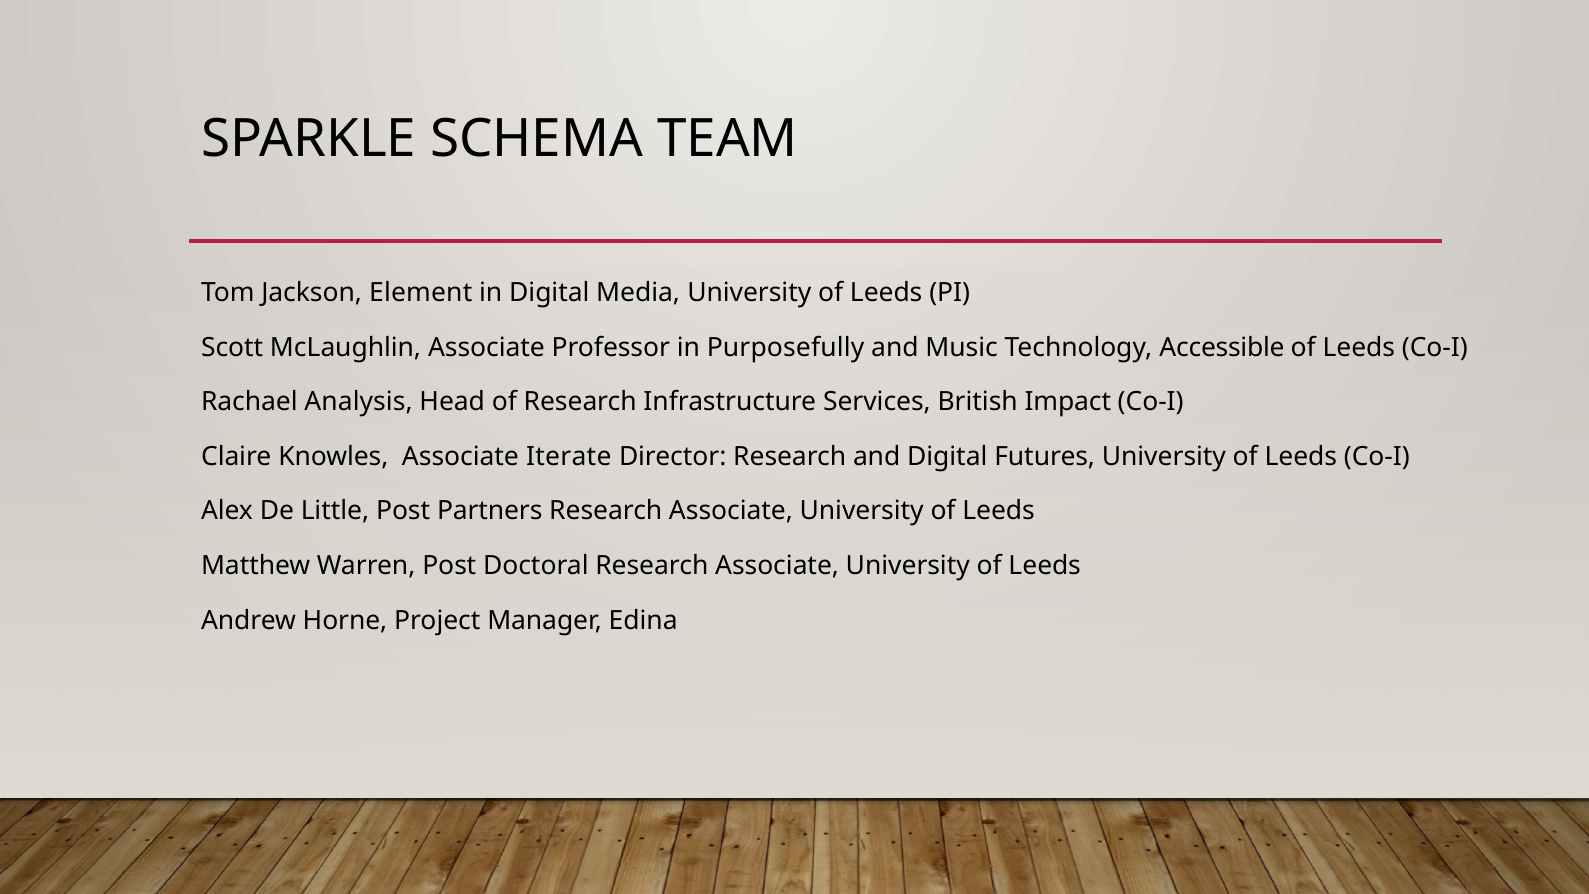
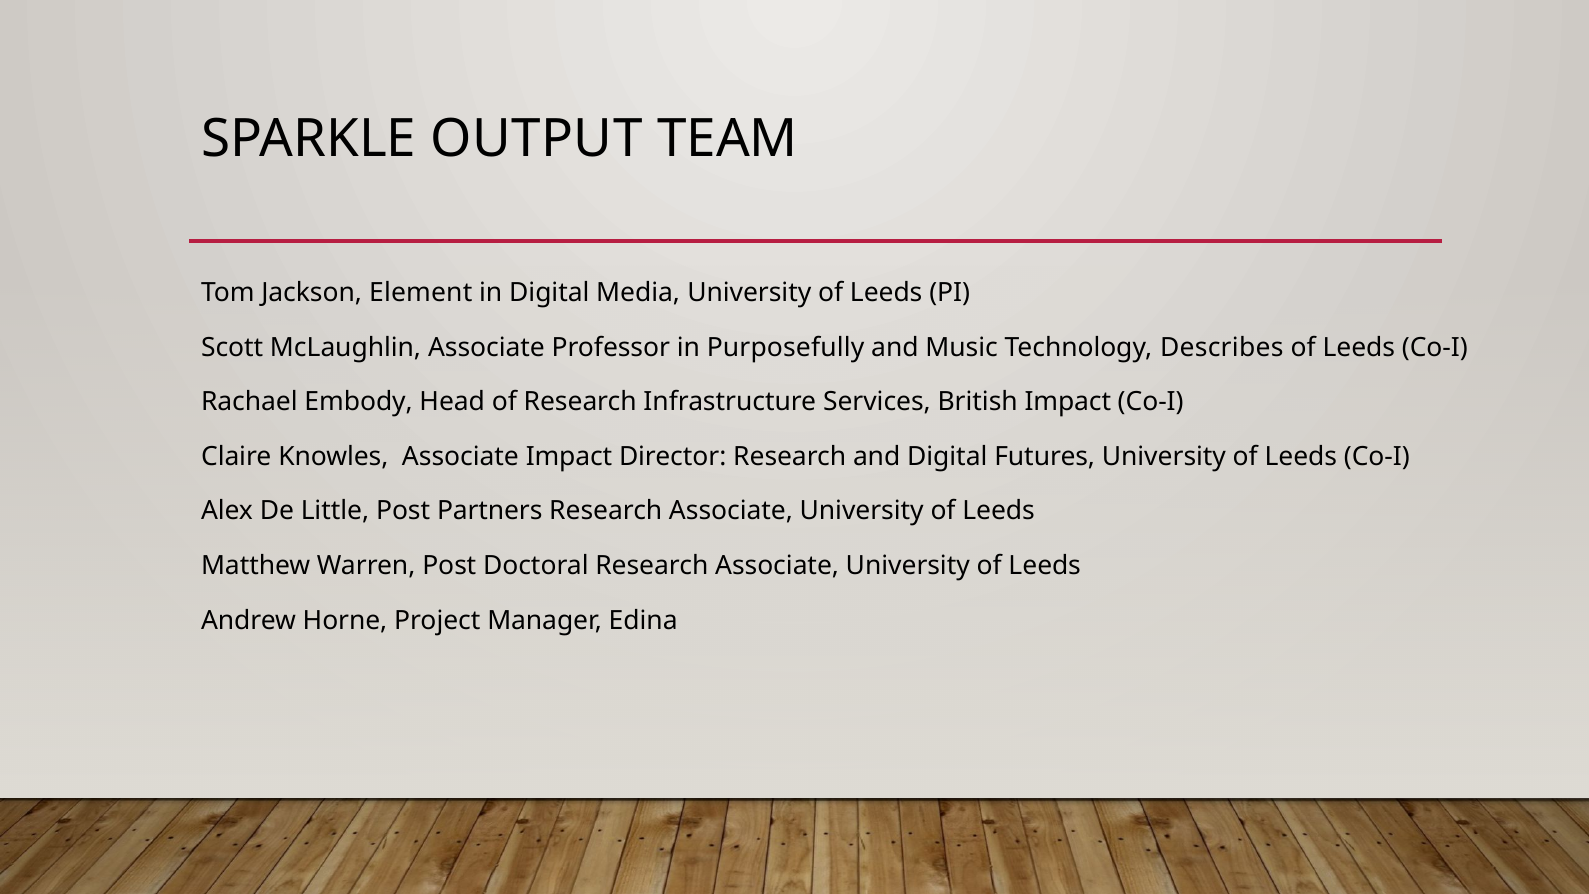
SCHEMA: SCHEMA -> OUTPUT
Accessible: Accessible -> Describes
Analysis: Analysis -> Embody
Associate Iterate: Iterate -> Impact
